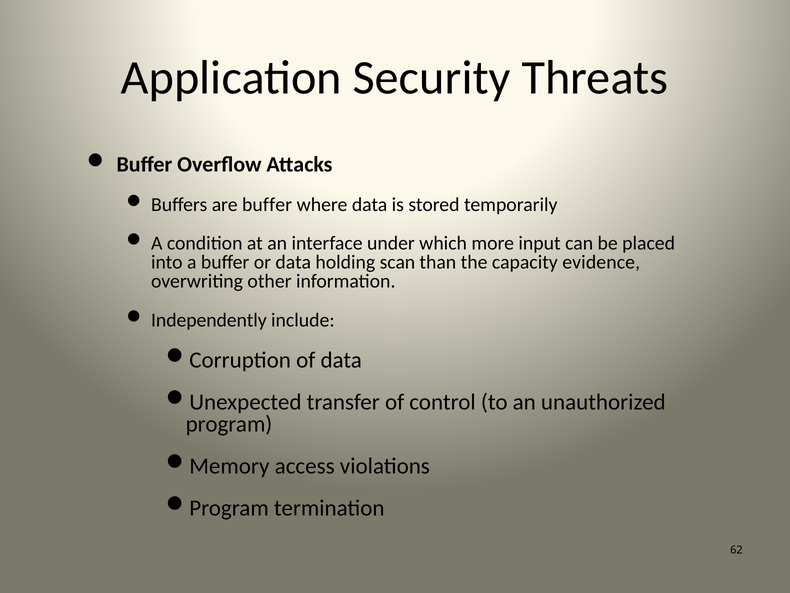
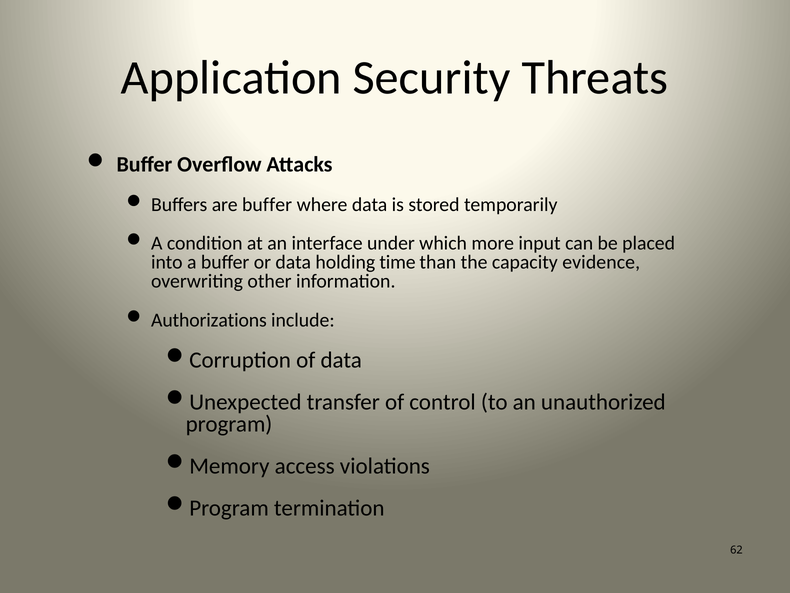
scan: scan -> time
Independently: Independently -> Authorizations
